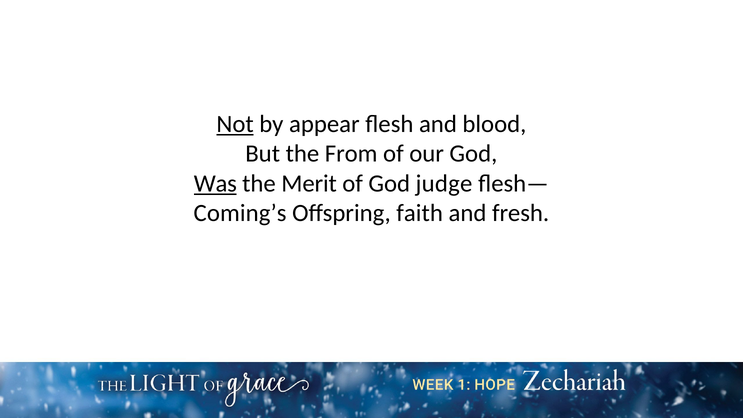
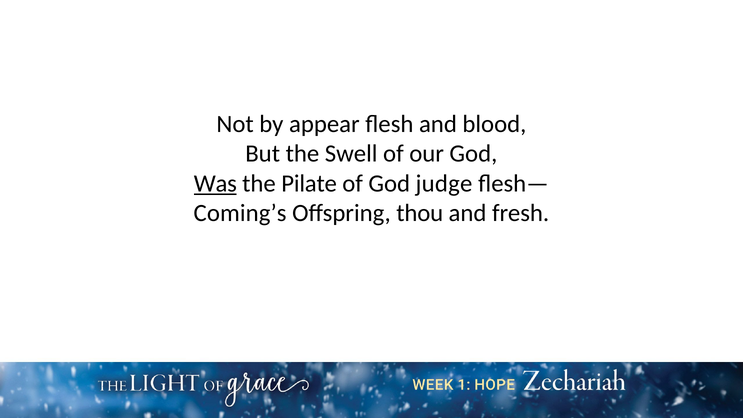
Not underline: present -> none
From: From -> Swell
Merit: Merit -> Pilate
faith: faith -> thou
